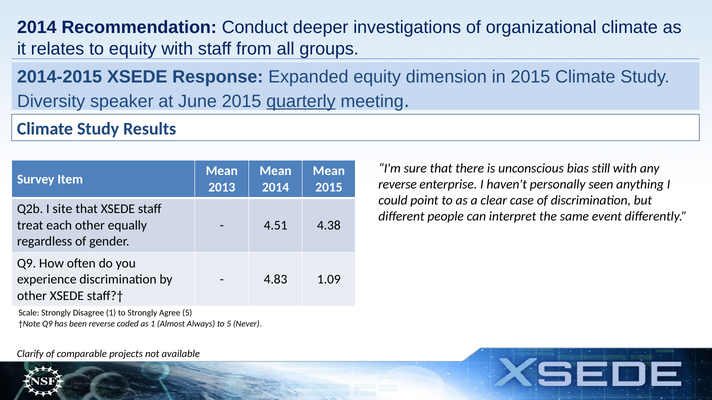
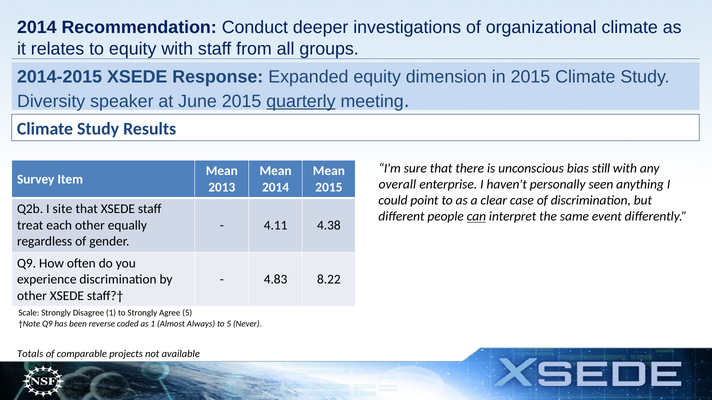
reverse at (398, 185): reverse -> overall
can underline: none -> present
4.51: 4.51 -> 4.11
1.09: 1.09 -> 8.22
Clarify: Clarify -> Totals
